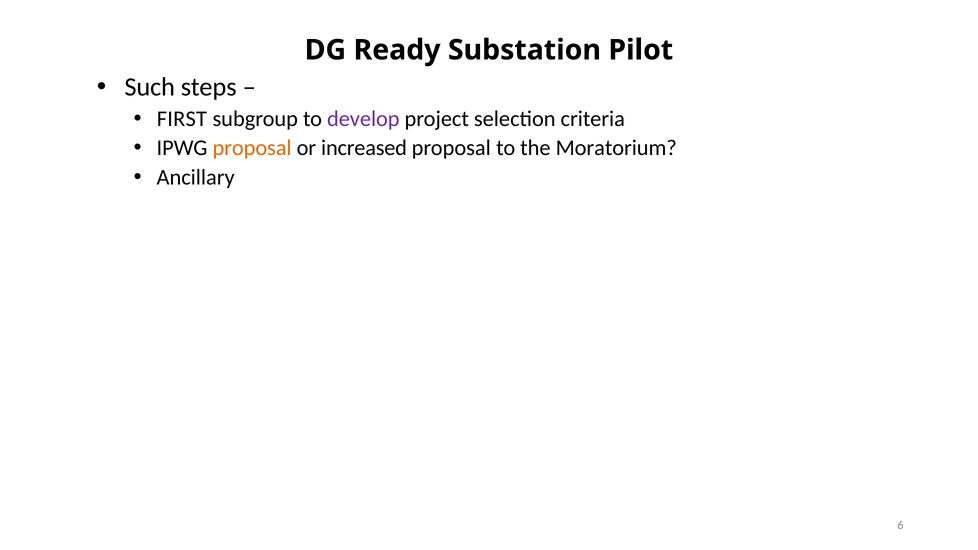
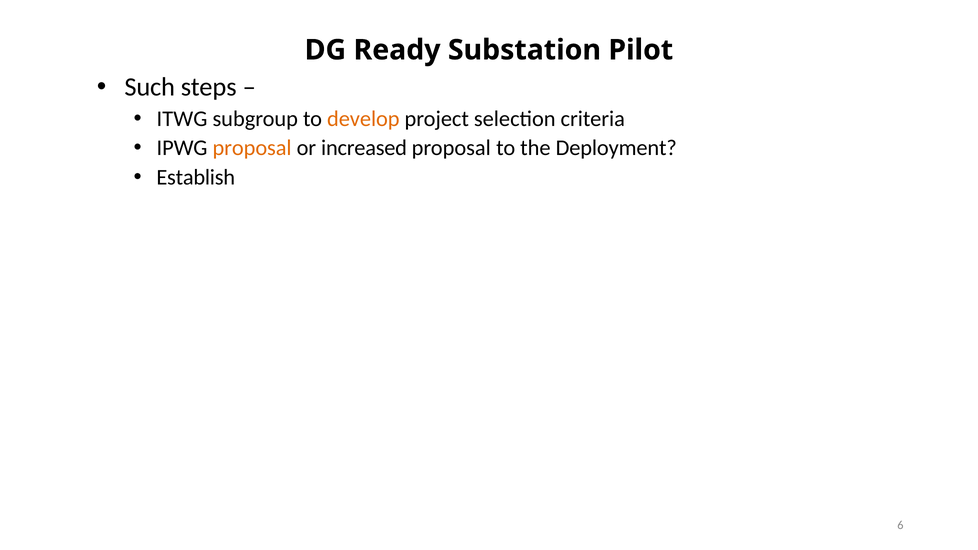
FIRST: FIRST -> ITWG
develop colour: purple -> orange
Moratorium: Moratorium -> Deployment
Ancillary: Ancillary -> Establish
